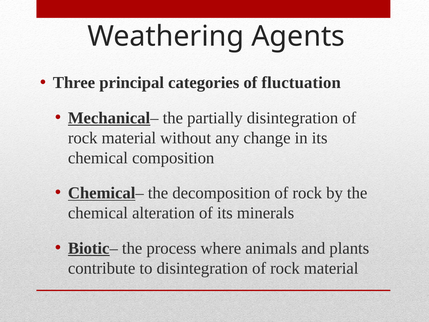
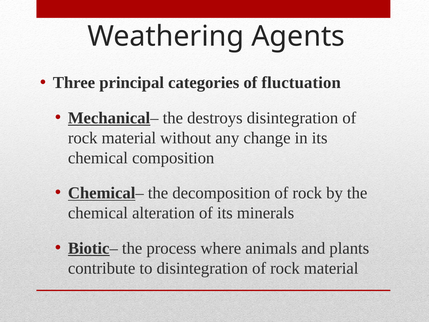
partially: partially -> destroys
